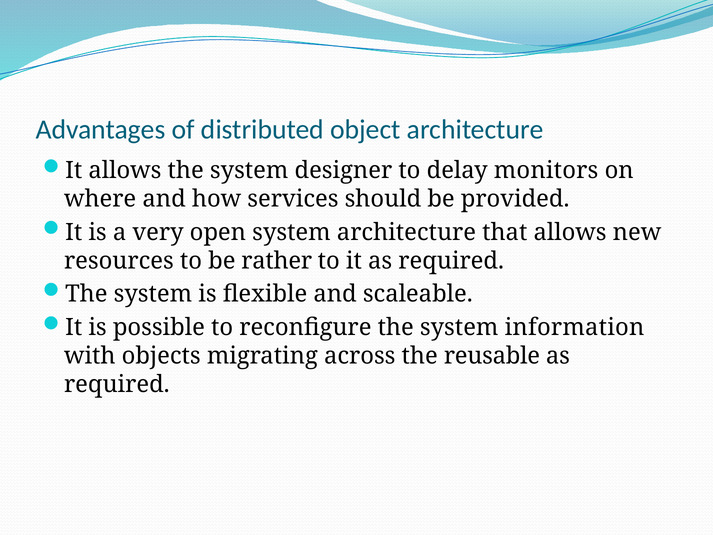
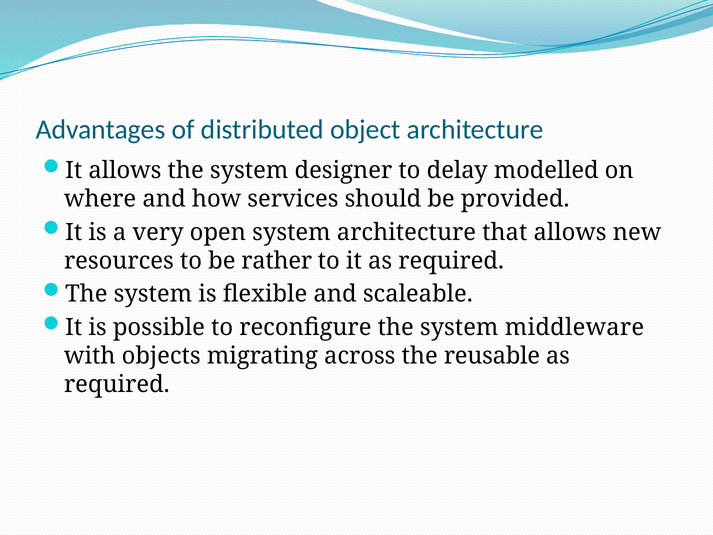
monitors: monitors -> modelled
information: information -> middleware
